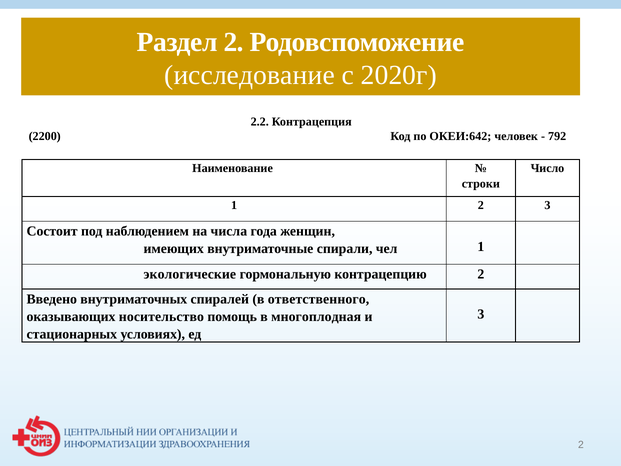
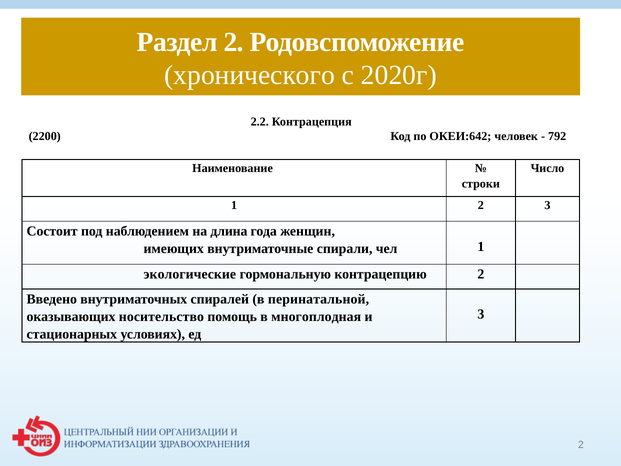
исследование: исследование -> хронического
числа: числа -> длина
ответственного: ответственного -> перинатальной
